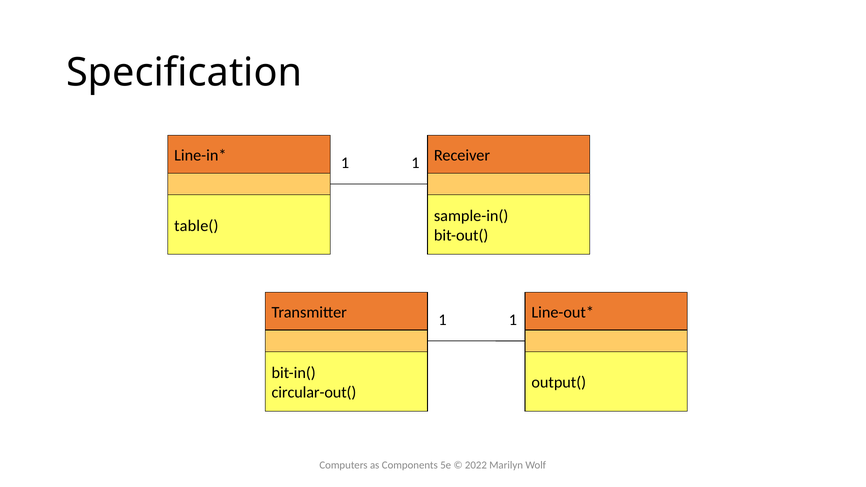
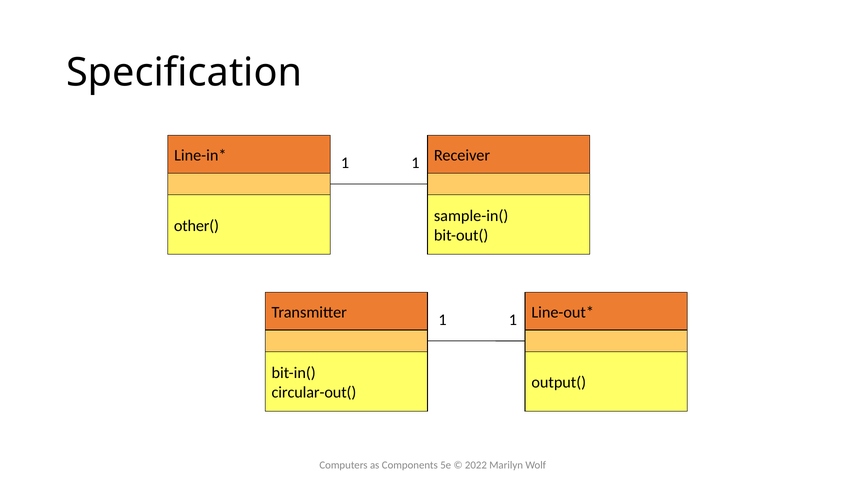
table(: table( -> other(
